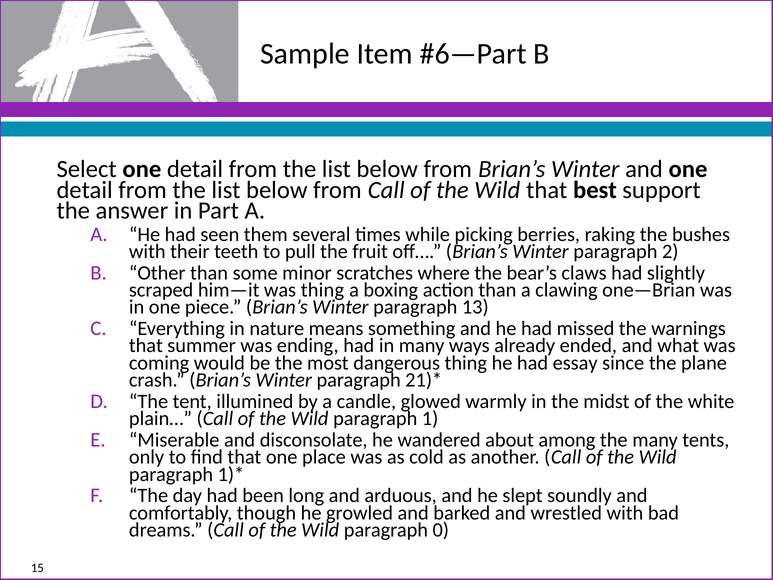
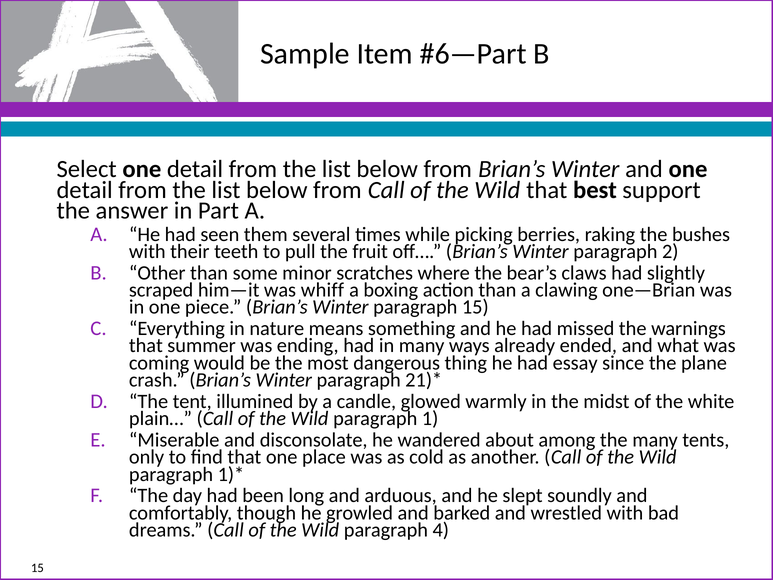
was thing: thing -> whiff
paragraph 13: 13 -> 15
0: 0 -> 4
